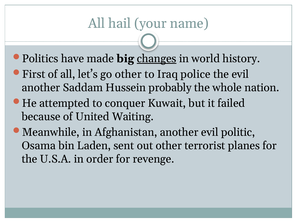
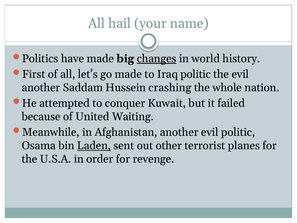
go other: other -> made
Iraq police: police -> politic
probably: probably -> crashing
Laden underline: none -> present
